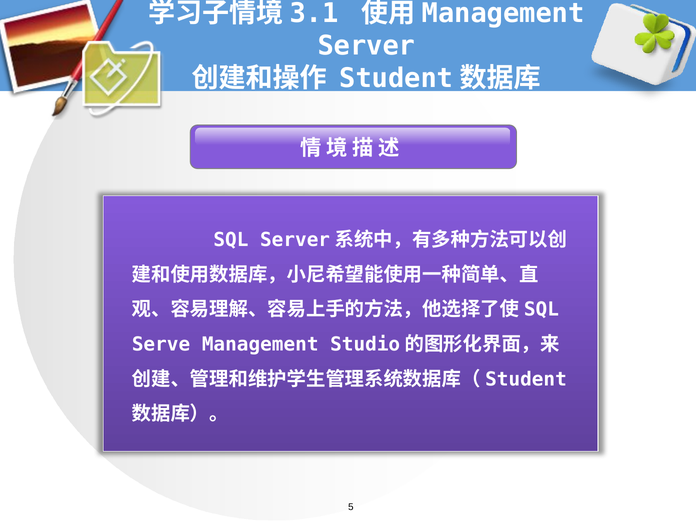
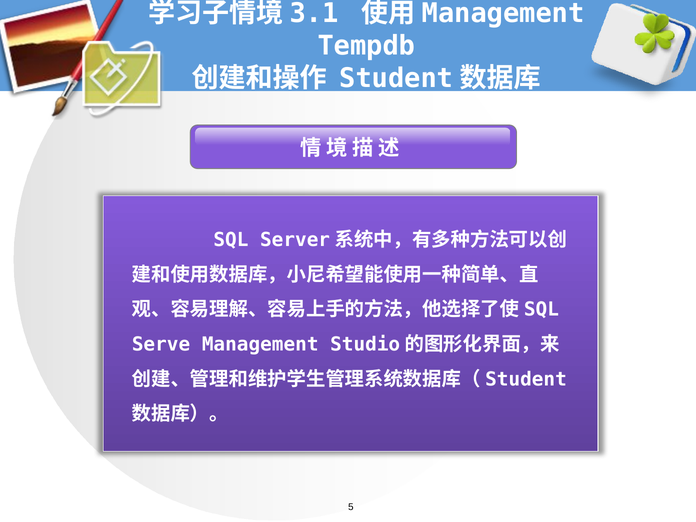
Server: Server -> Tempdb
